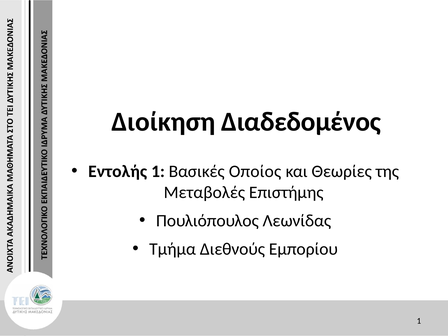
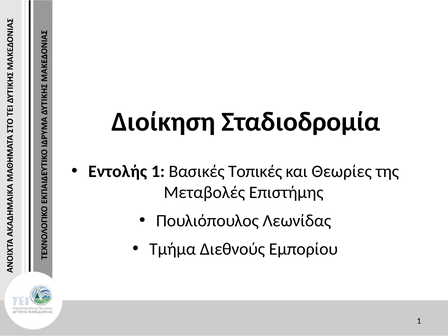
Διαδεδομένος: Διαδεδομένος -> Σταδιοδρομία
Οποίος: Οποίος -> Τοπικές
